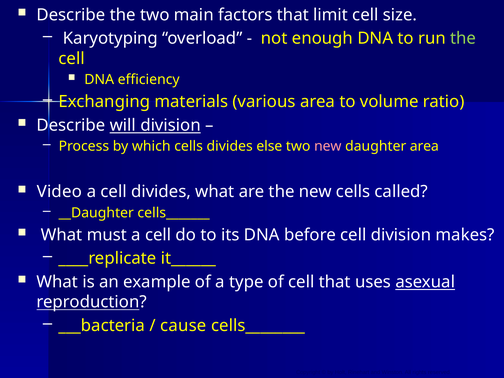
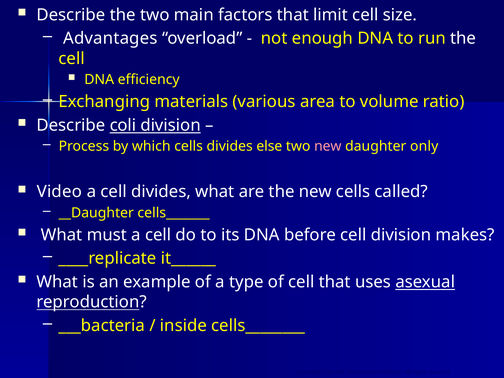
Karyotyping: Karyotyping -> Advantages
the at (463, 38) colour: light green -> white
will: will -> coli
daughter area: area -> only
cause: cause -> inside
